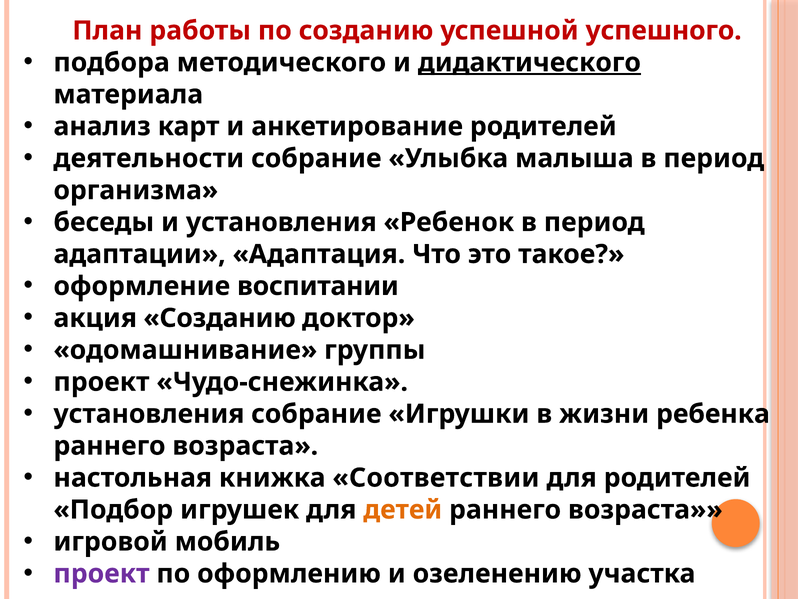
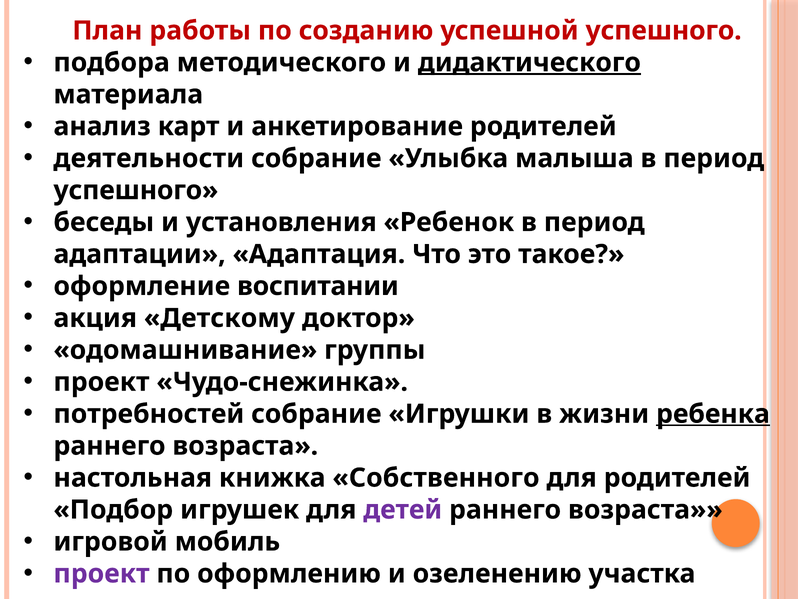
организма at (136, 190): организма -> успешного
акция Созданию: Созданию -> Детскому
установления at (149, 414): установления -> потребностей
ребенка underline: none -> present
Соответствии: Соответствии -> Собственного
детей colour: orange -> purple
